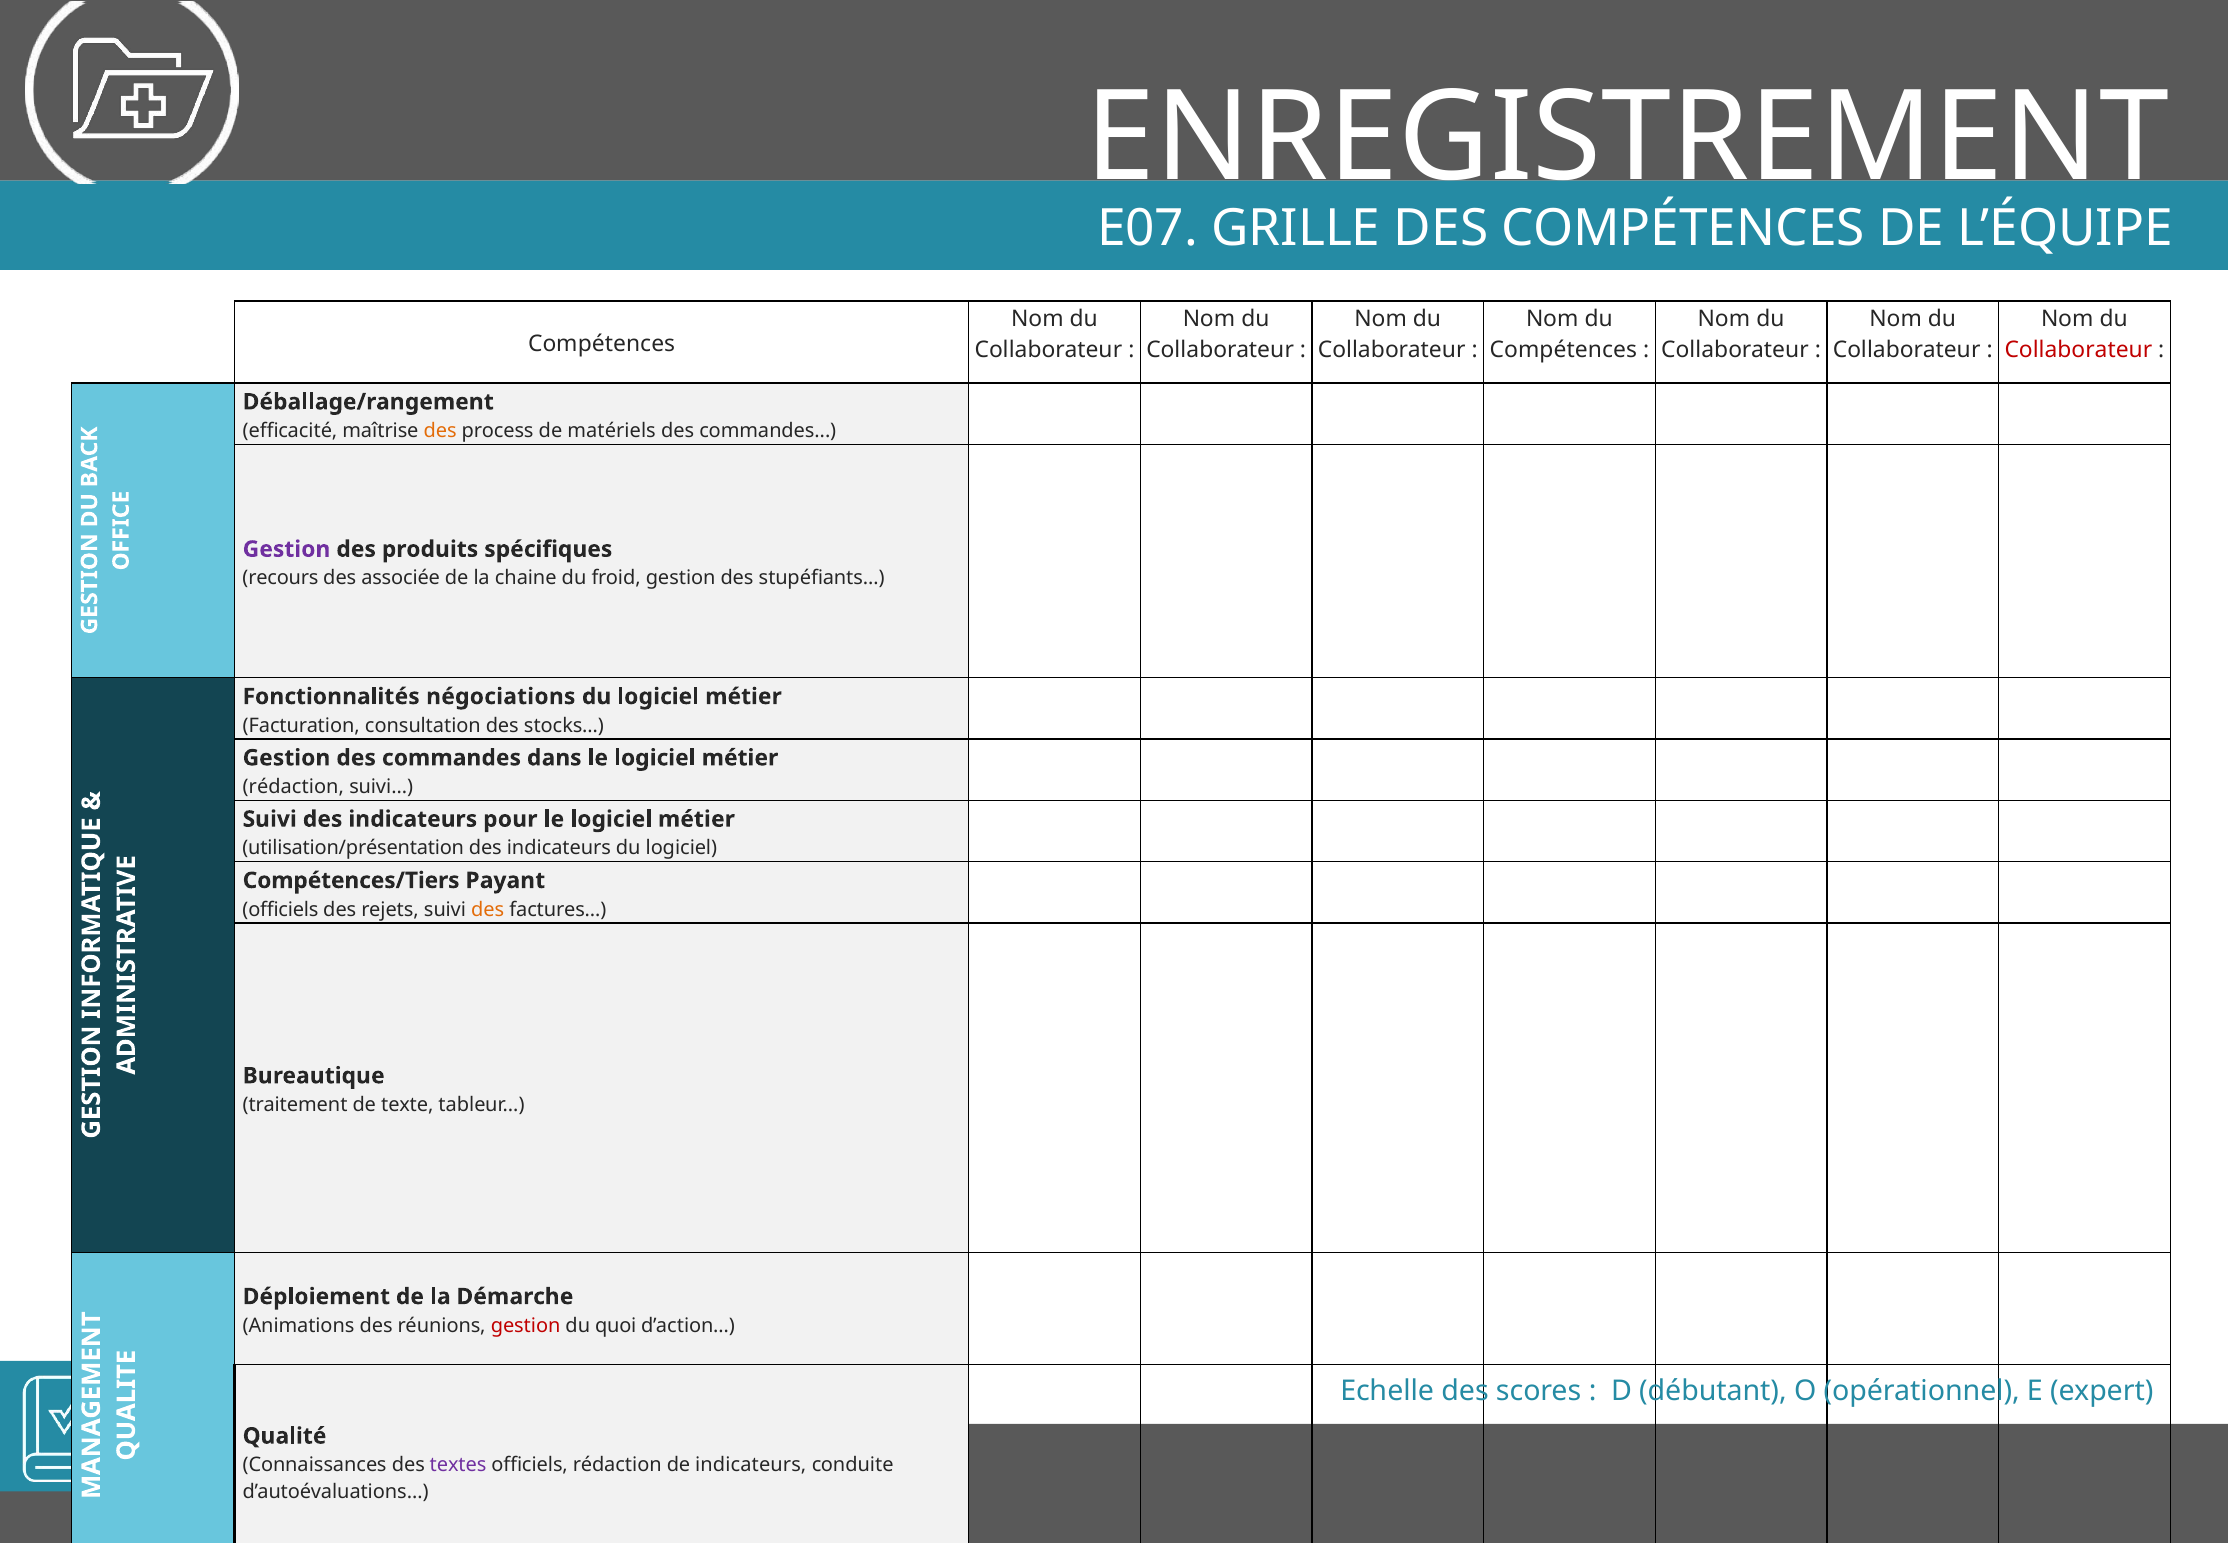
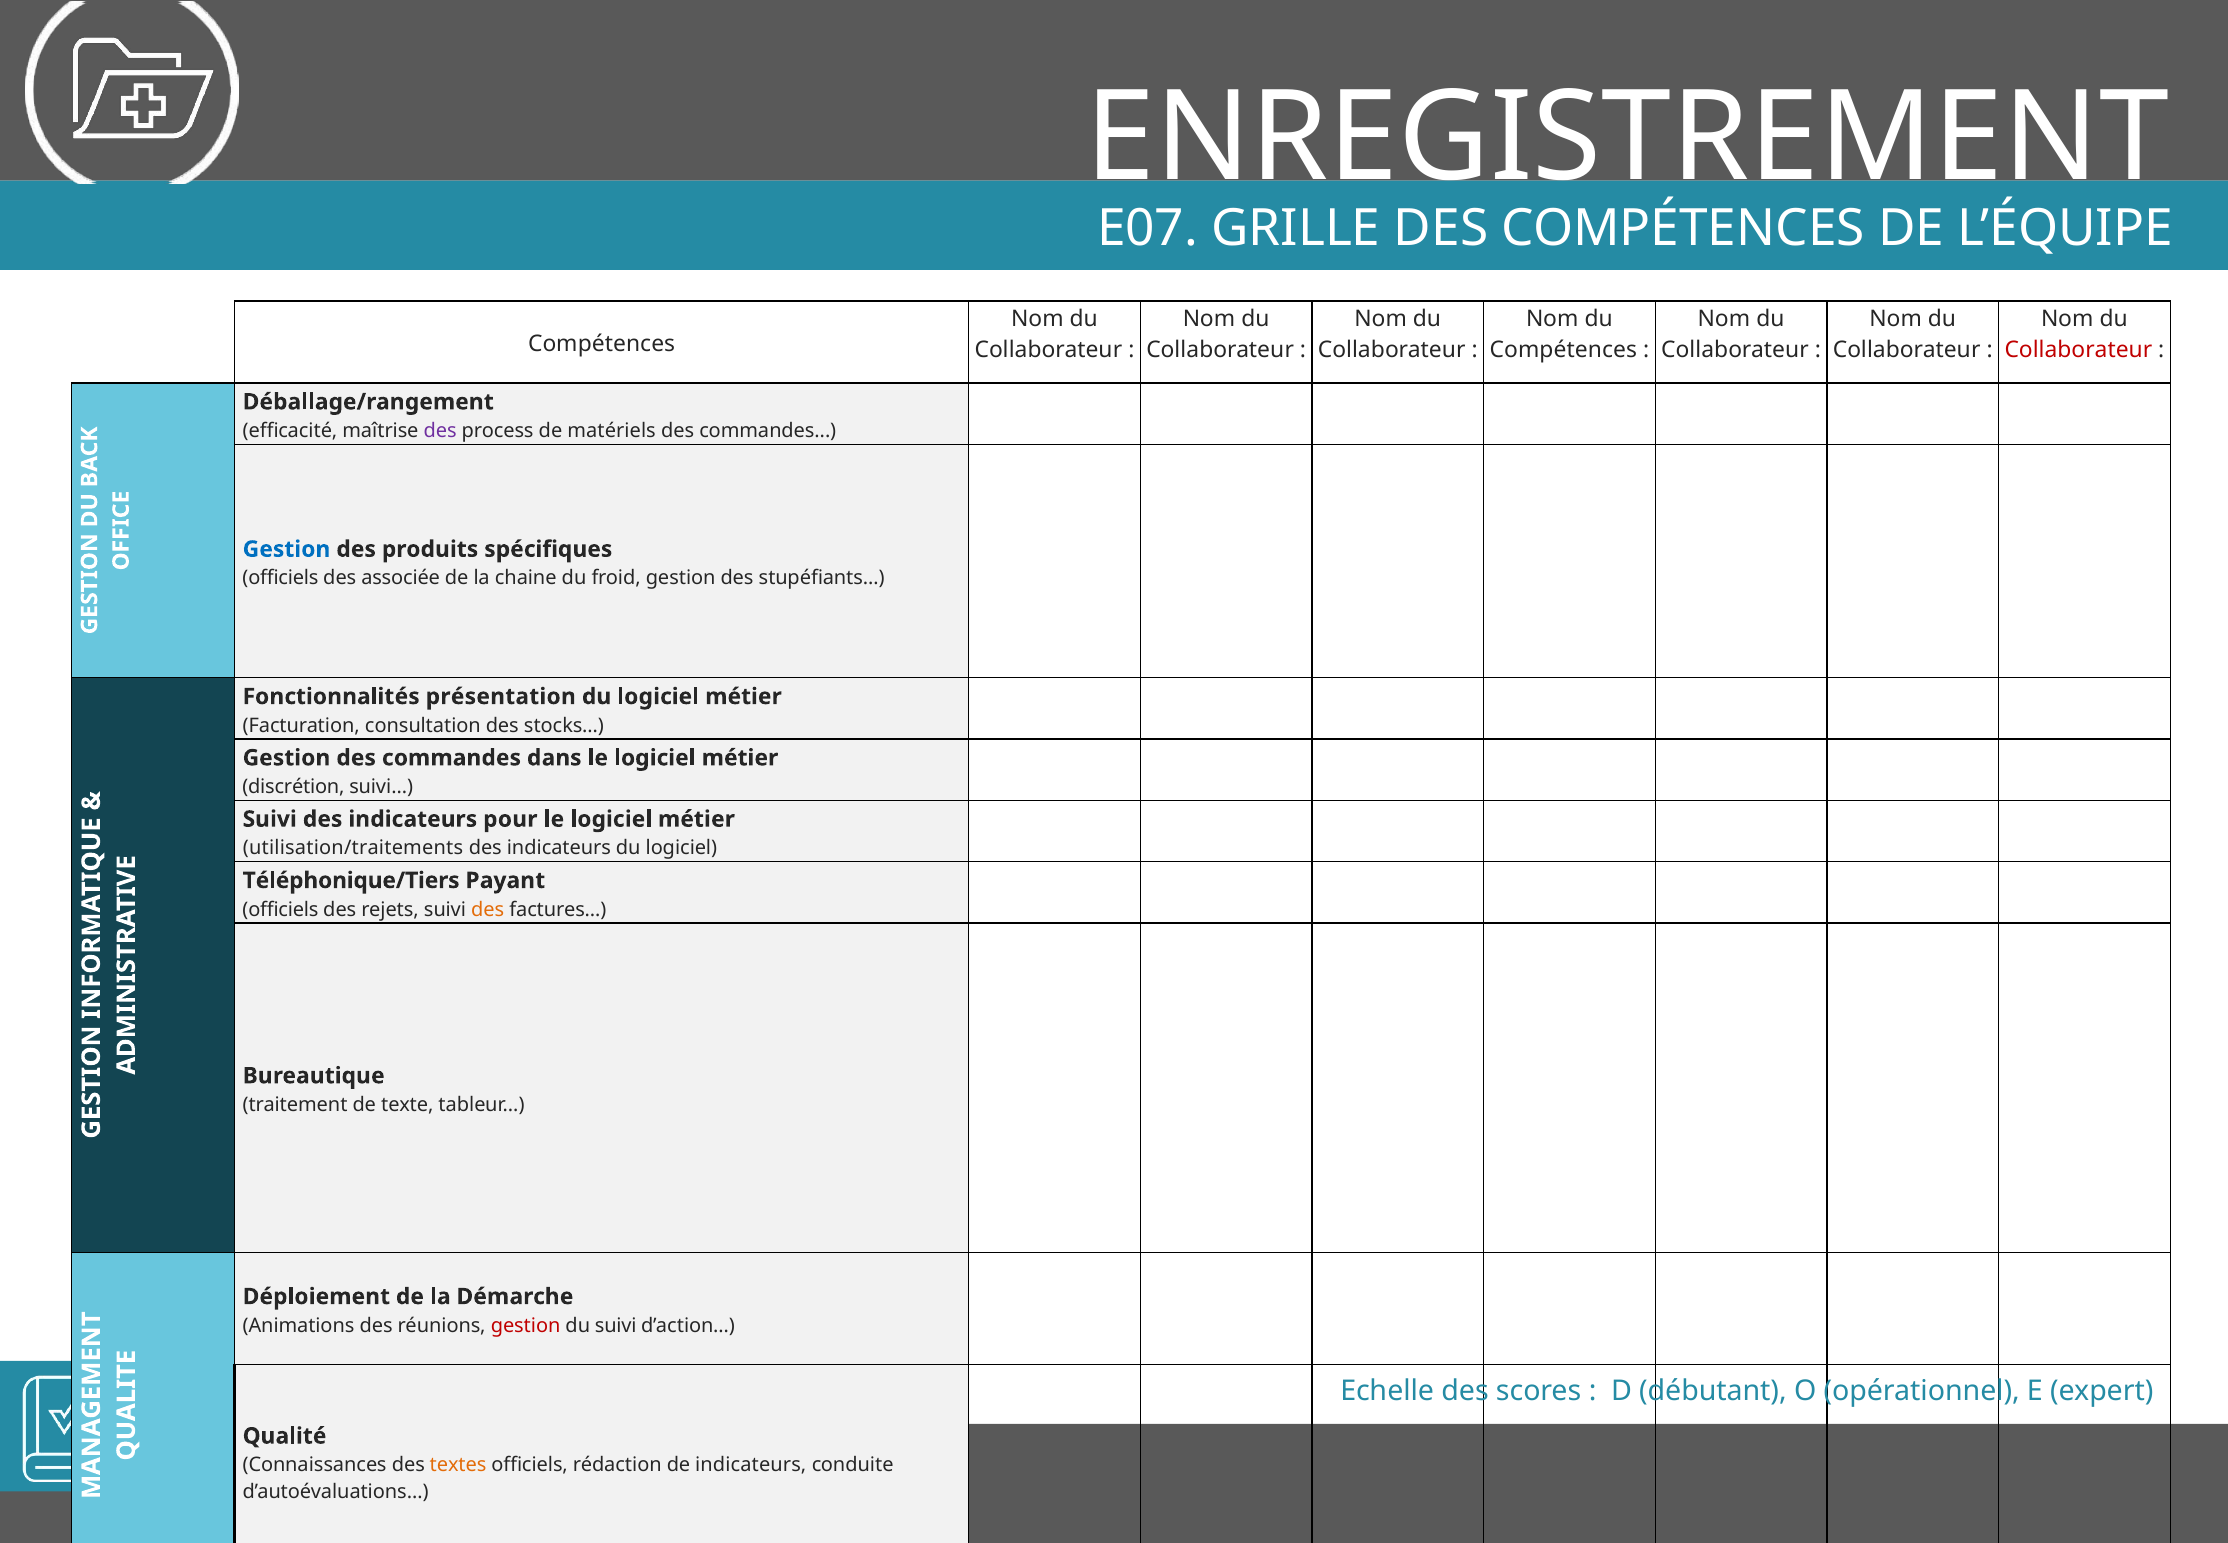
des at (440, 431) colour: orange -> purple
Gestion at (286, 549) colour: purple -> blue
recours at (280, 578): recours -> officiels
Fonctionnalités négociations: négociations -> présentation
rédaction at (293, 787): rédaction -> discrétion
utilisation/présentation: utilisation/présentation -> utilisation/traitements
Compétences/Tiers: Compétences/Tiers -> Téléphonique/Tiers
du quoi: quoi -> suivi
textes colour: purple -> orange
